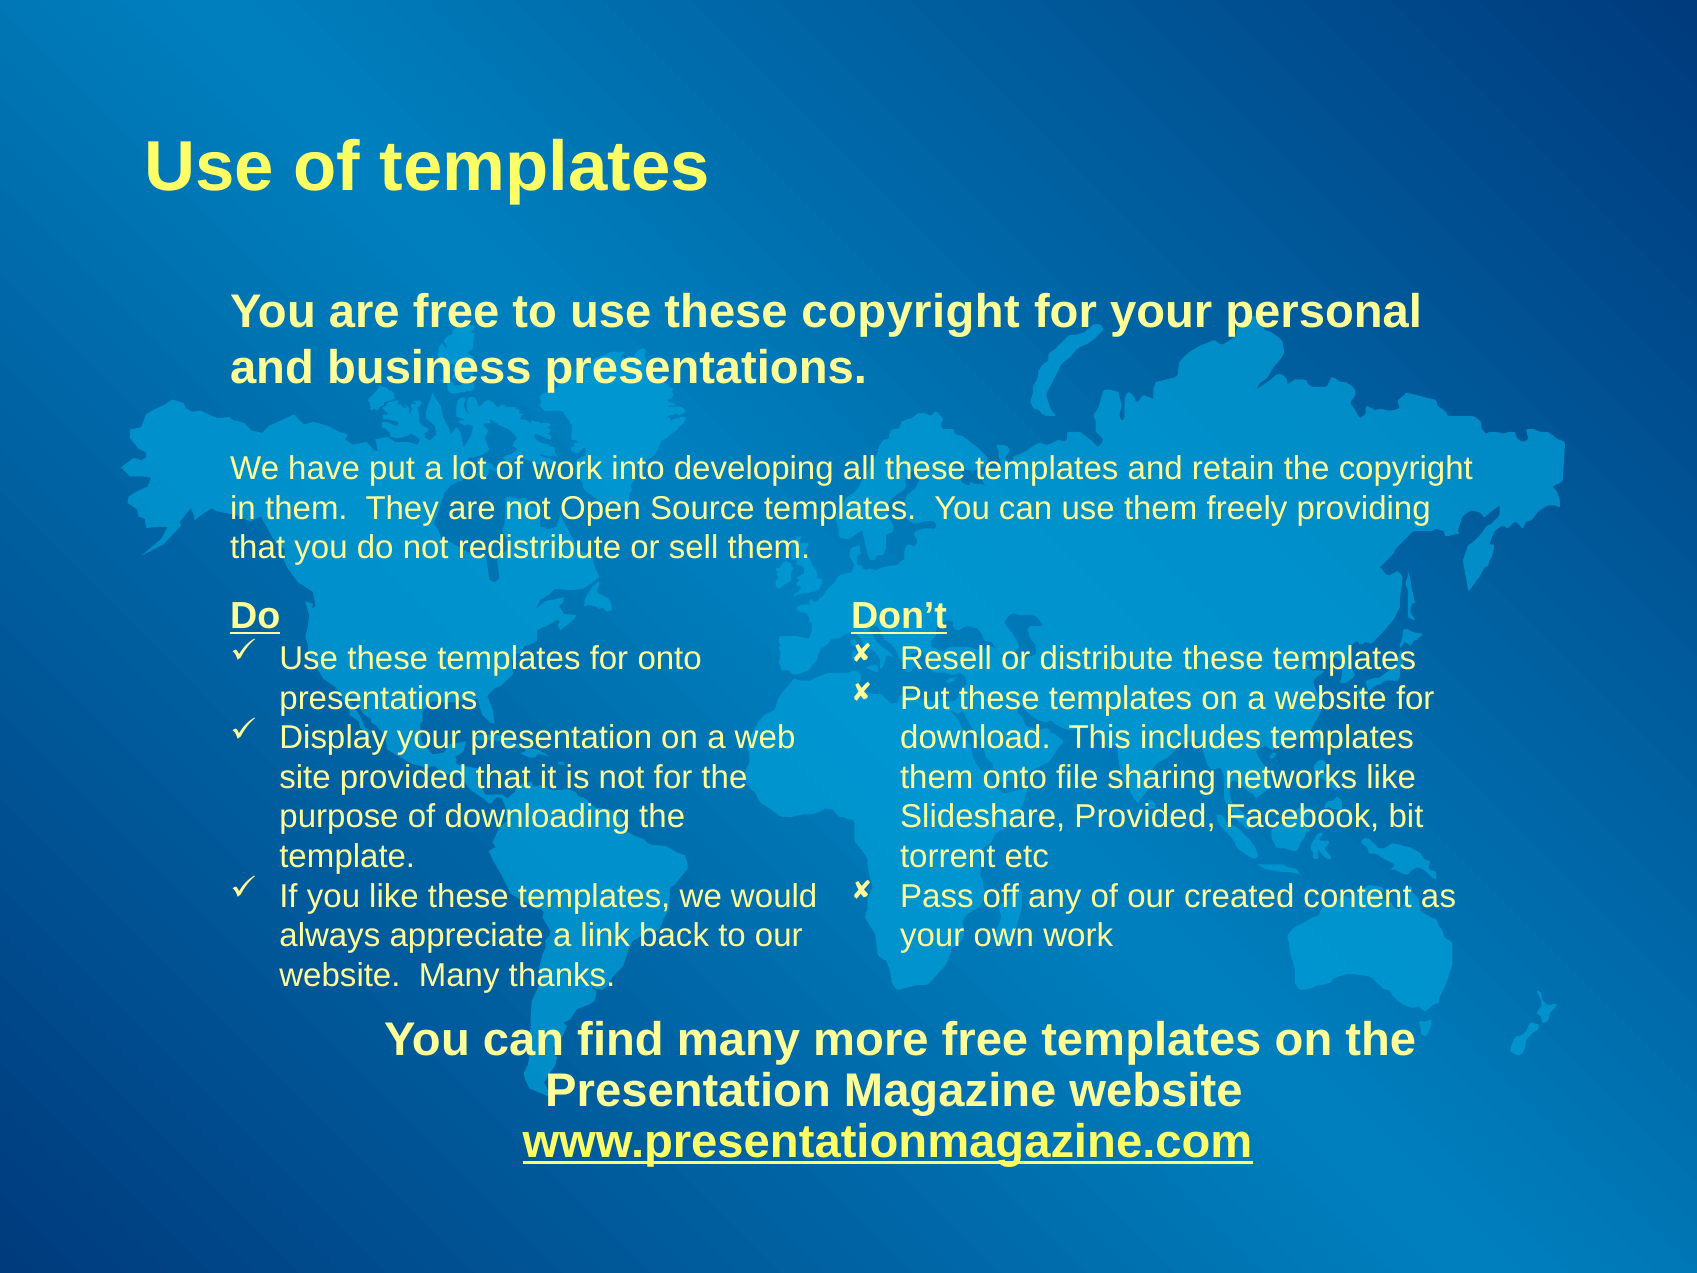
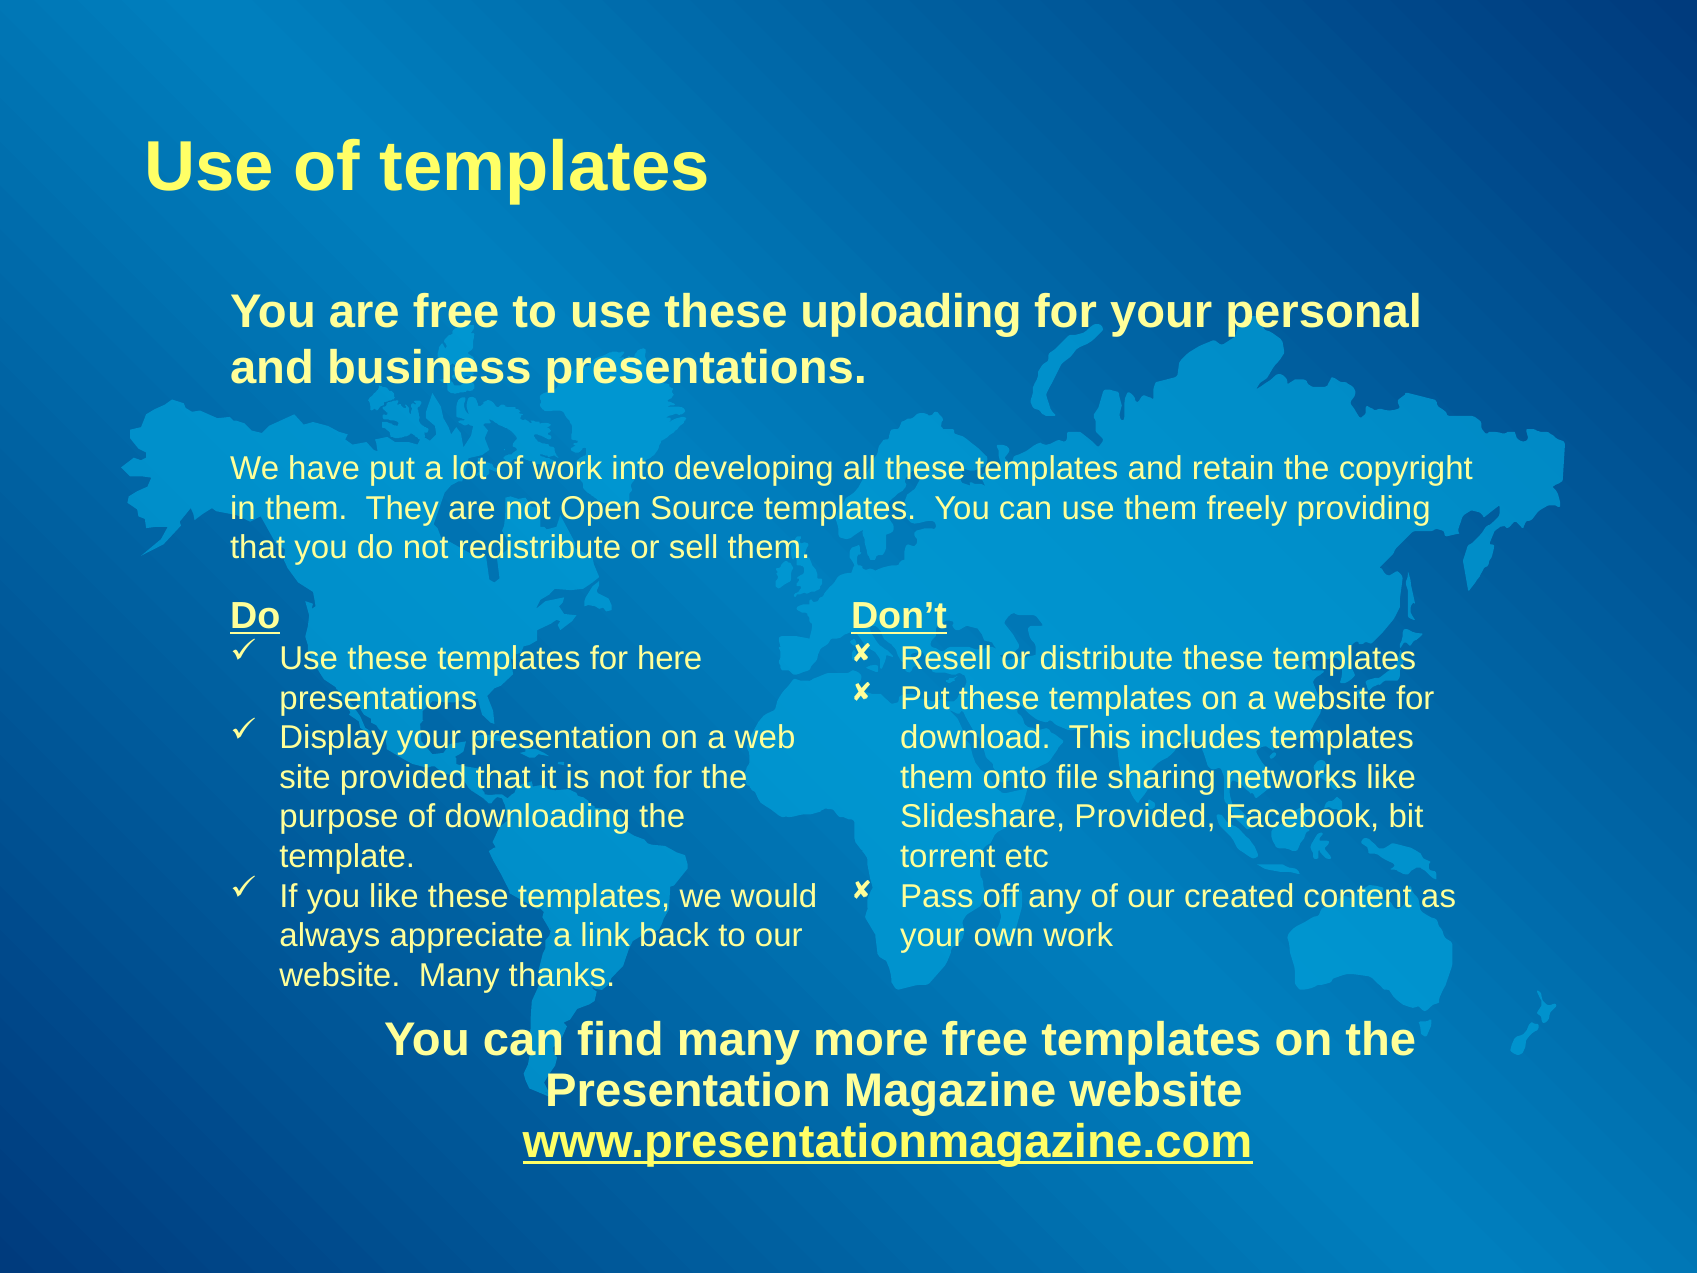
these copyright: copyright -> uploading
for onto: onto -> here
